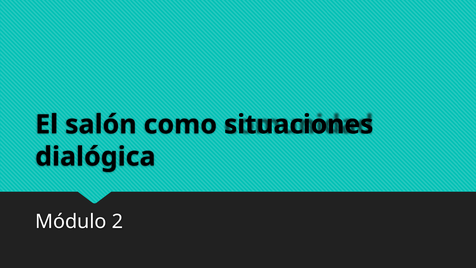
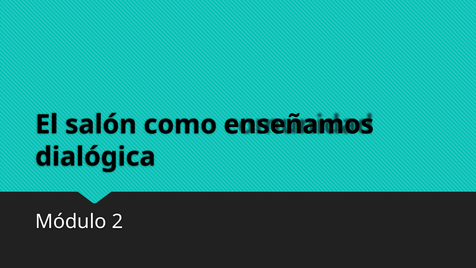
situaciones: situaciones -> enseñamos
